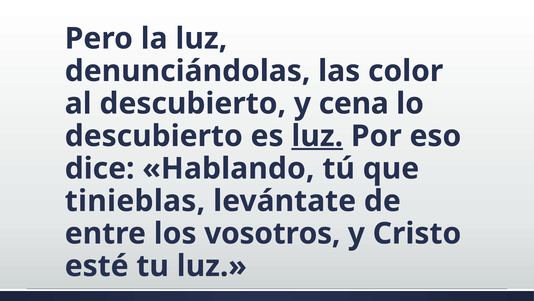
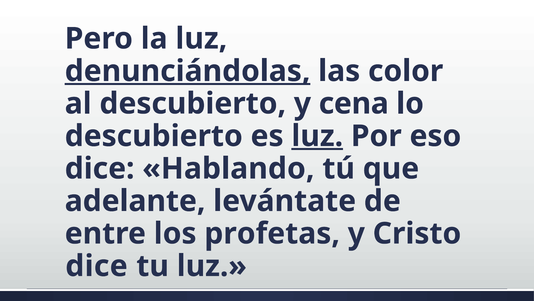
denunciándolas underline: none -> present
tinieblas: tinieblas -> adelante
vosotros: vosotros -> profetas
esté at (97, 266): esté -> dice
